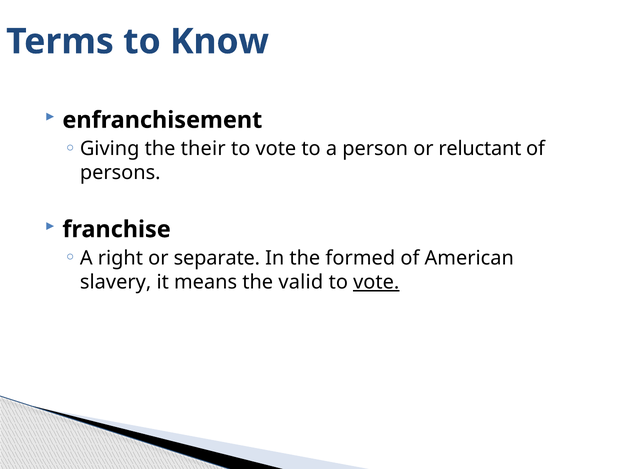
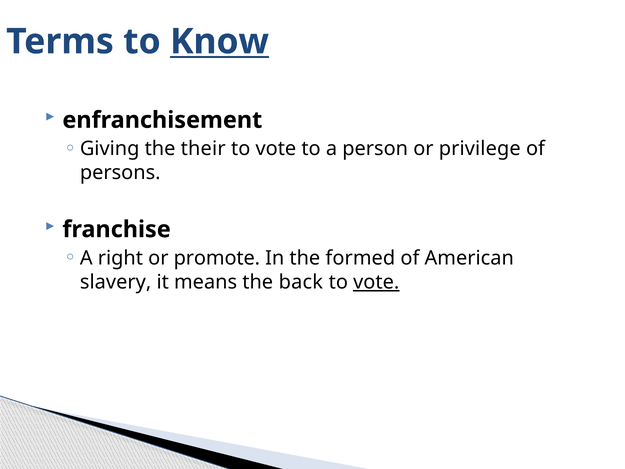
Know underline: none -> present
reluctant: reluctant -> privilege
separate: separate -> promote
valid: valid -> back
